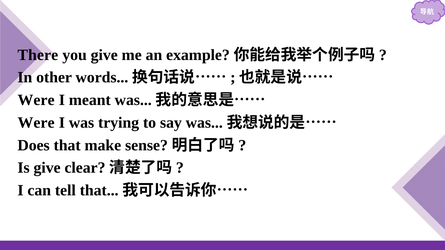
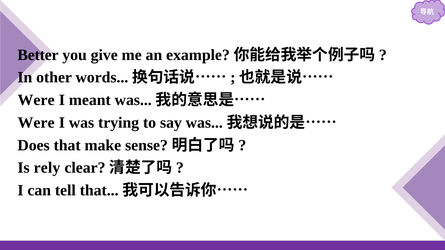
There: There -> Better
Is give: give -> rely
